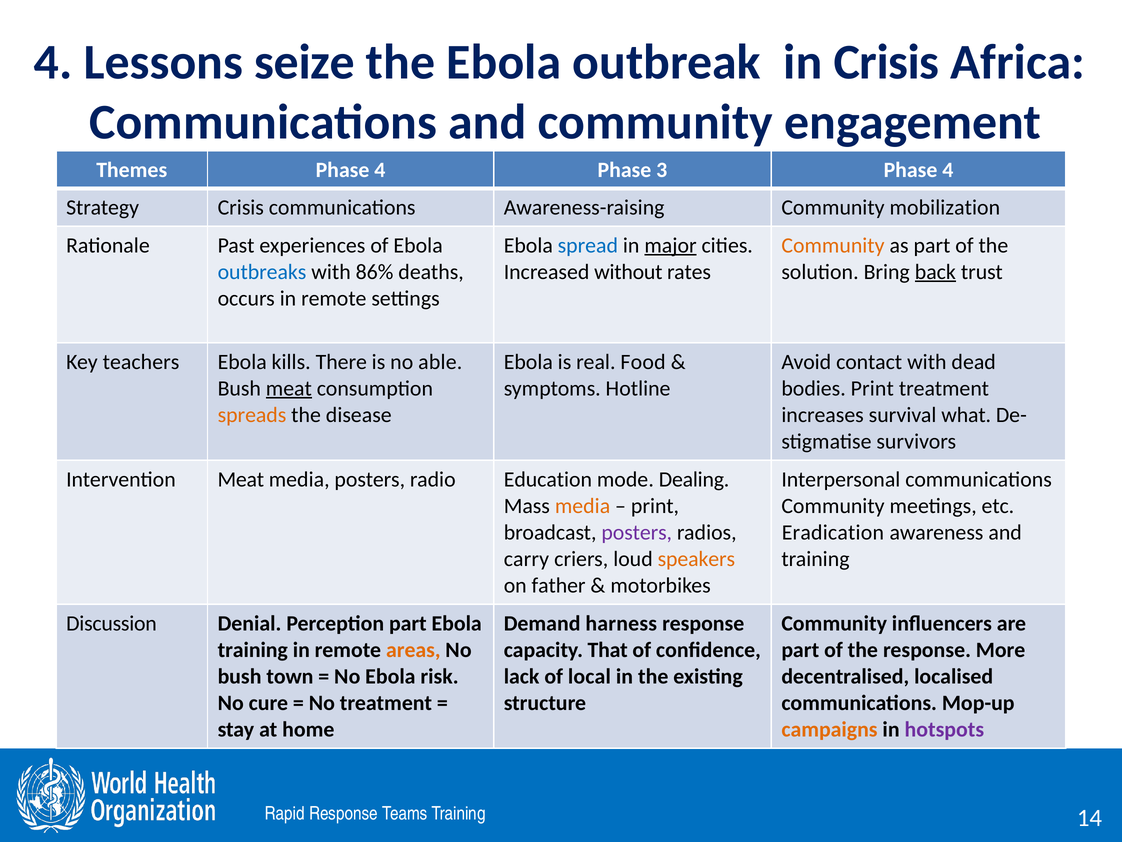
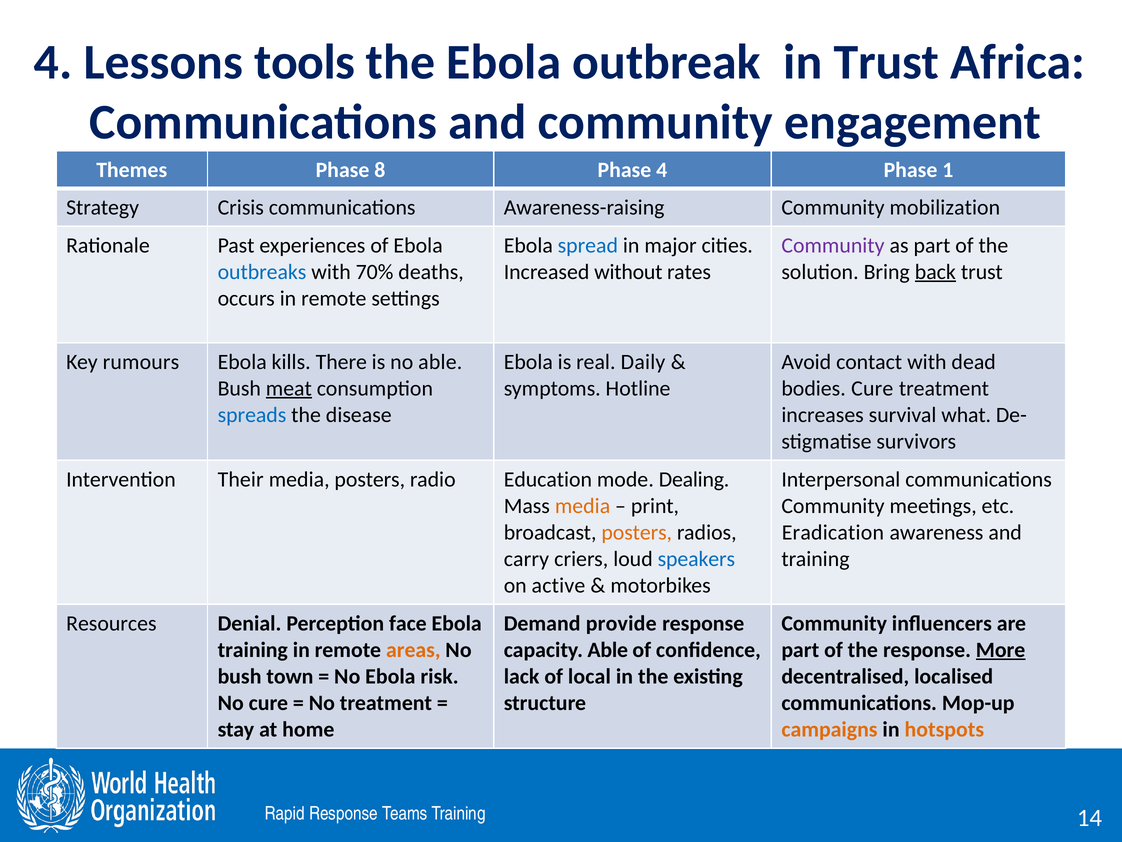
seize: seize -> tools
in Crisis: Crisis -> Trust
Themes Phase 4: 4 -> 8
Phase 3: 3 -> 4
4 at (948, 170): 4 -> 1
major underline: present -> none
Community at (833, 245) colour: orange -> purple
86%: 86% -> 70%
teachers: teachers -> rumours
Food: Food -> Daily
bodies Print: Print -> Cure
spreads colour: orange -> blue
Intervention Meat: Meat -> Their
posters at (637, 532) colour: purple -> orange
speakers colour: orange -> blue
father: father -> active
Discussion: Discussion -> Resources
Perception part: part -> face
harness: harness -> provide
capacity That: That -> Able
More underline: none -> present
hotspots colour: purple -> orange
